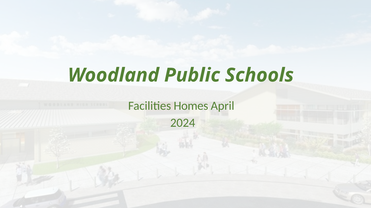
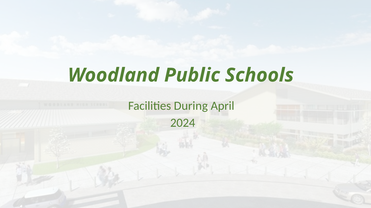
Homes: Homes -> During
